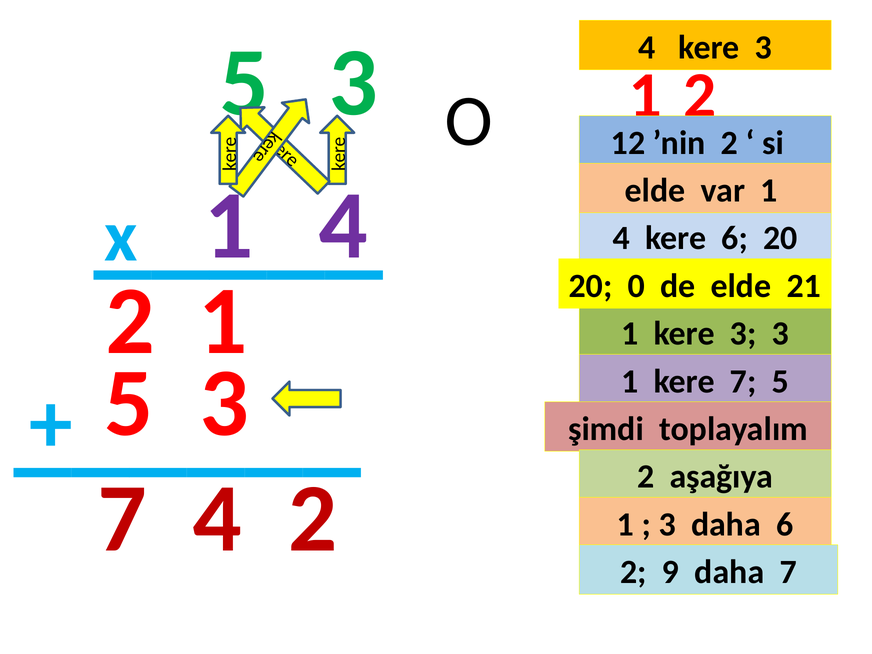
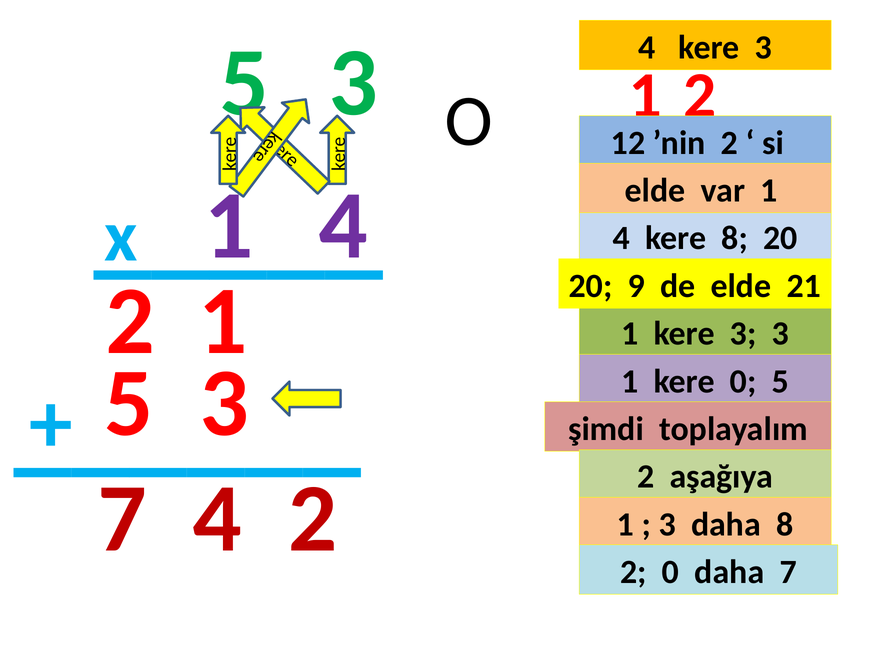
kere 6: 6 -> 8
0: 0 -> 9
kere 7: 7 -> 0
daha 6: 6 -> 8
2 9: 9 -> 0
